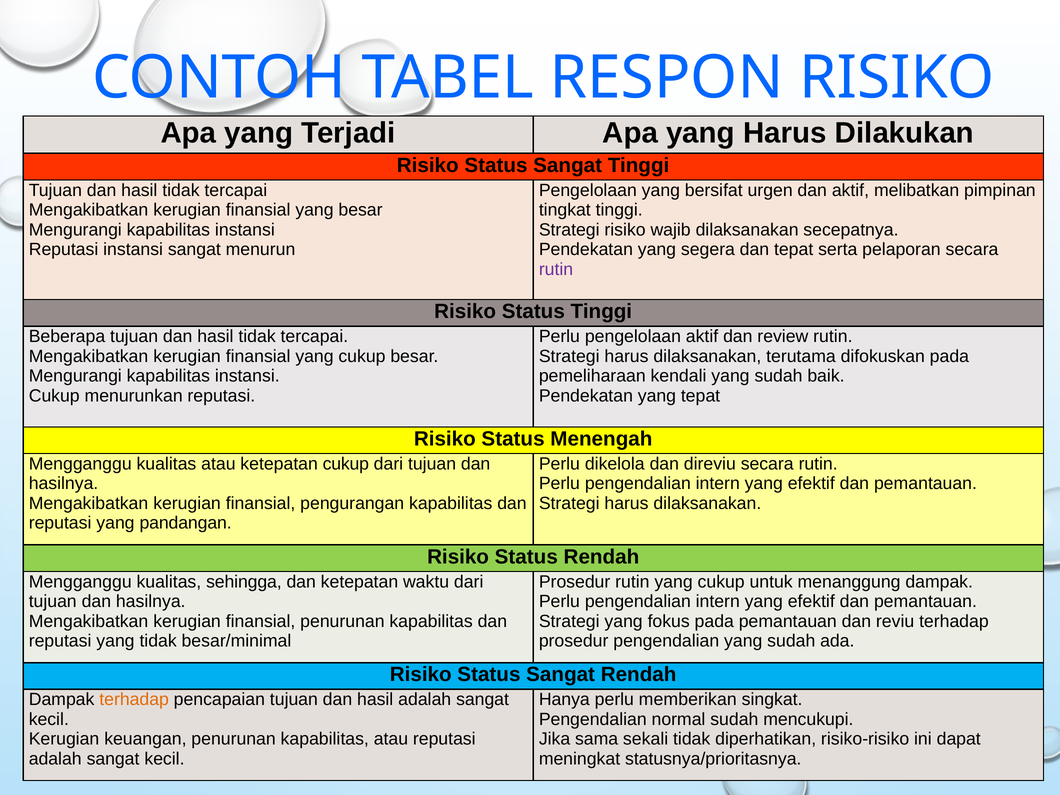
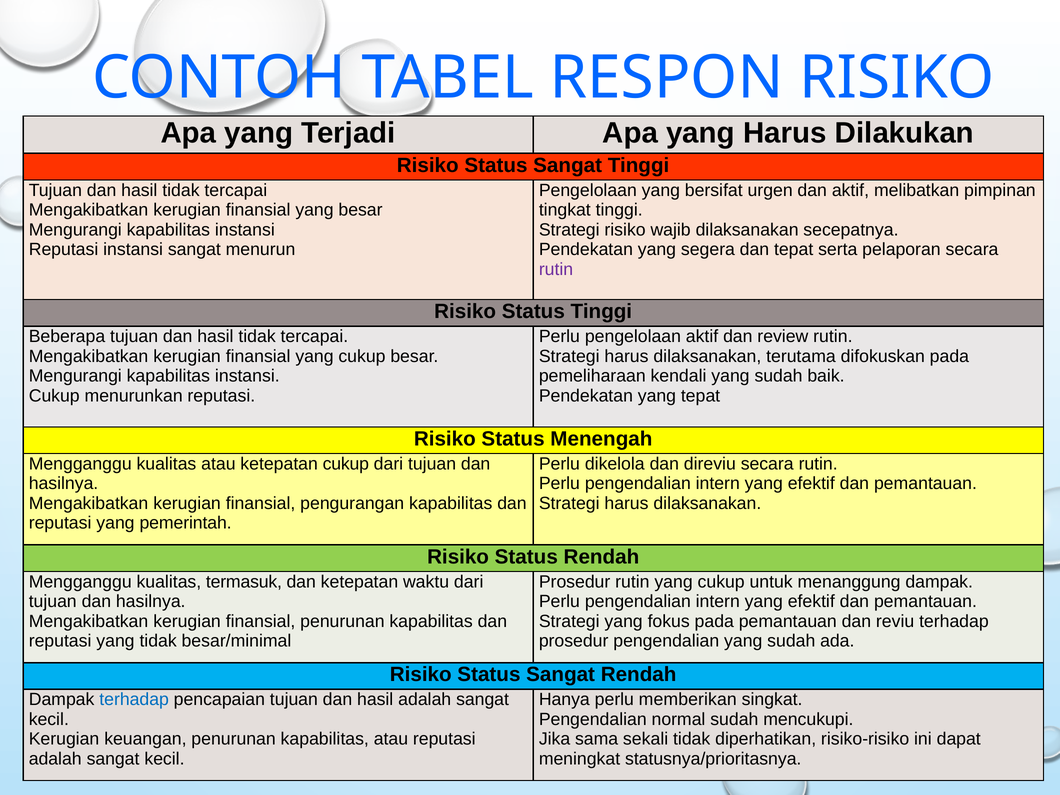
pandangan: pandangan -> pemerintah
sehingga: sehingga -> termasuk
terhadap at (134, 699) colour: orange -> blue
